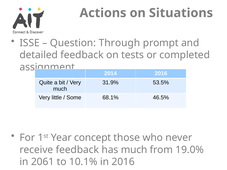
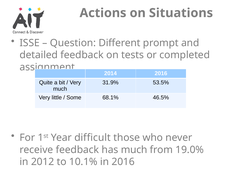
Through: Through -> Different
concept: concept -> difficult
2061: 2061 -> 2012
